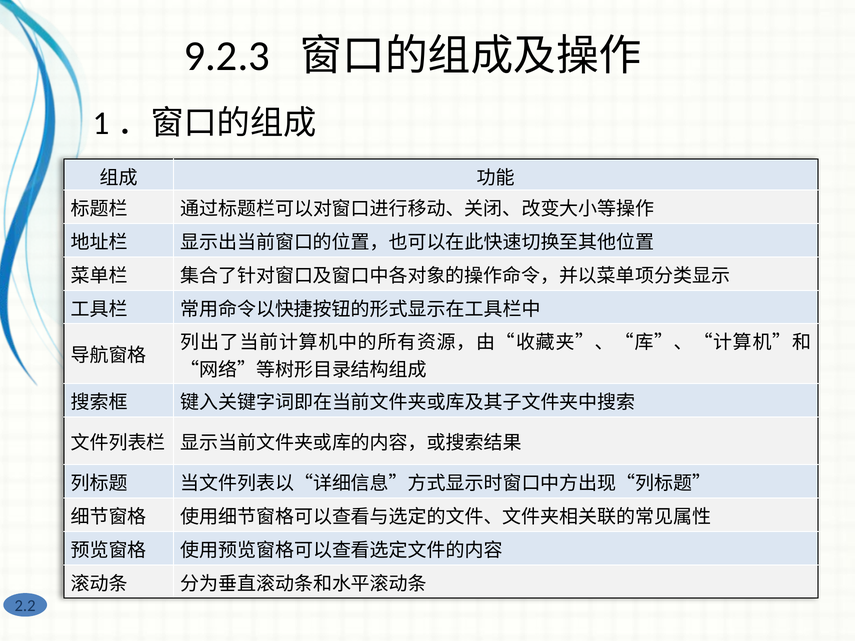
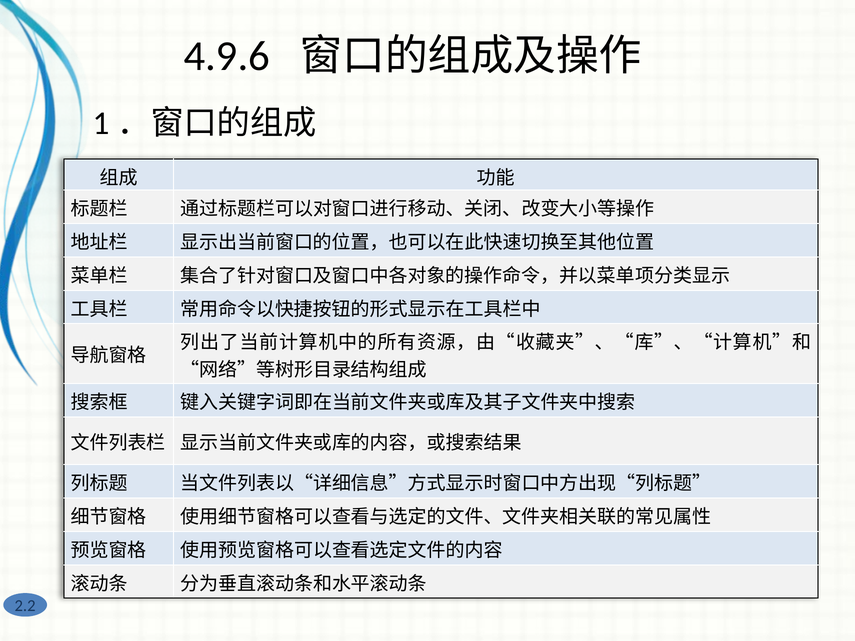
9.2.3: 9.2.3 -> 4.9.6
